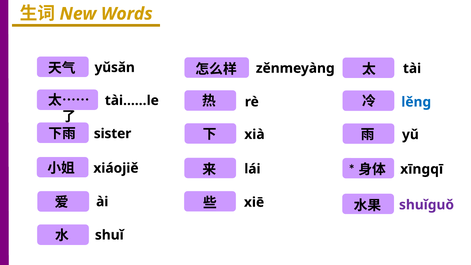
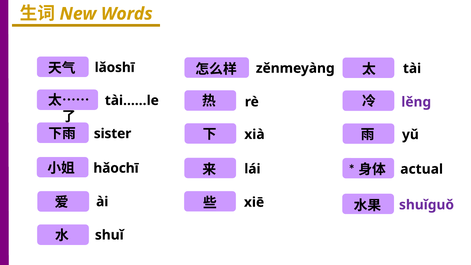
yǔsǎn: yǔsǎn -> lǎoshī
lěnɡ colour: blue -> purple
xiáojiě: xiáojiě -> hǎochī
xīnɡqī: xīnɡqī -> actual
